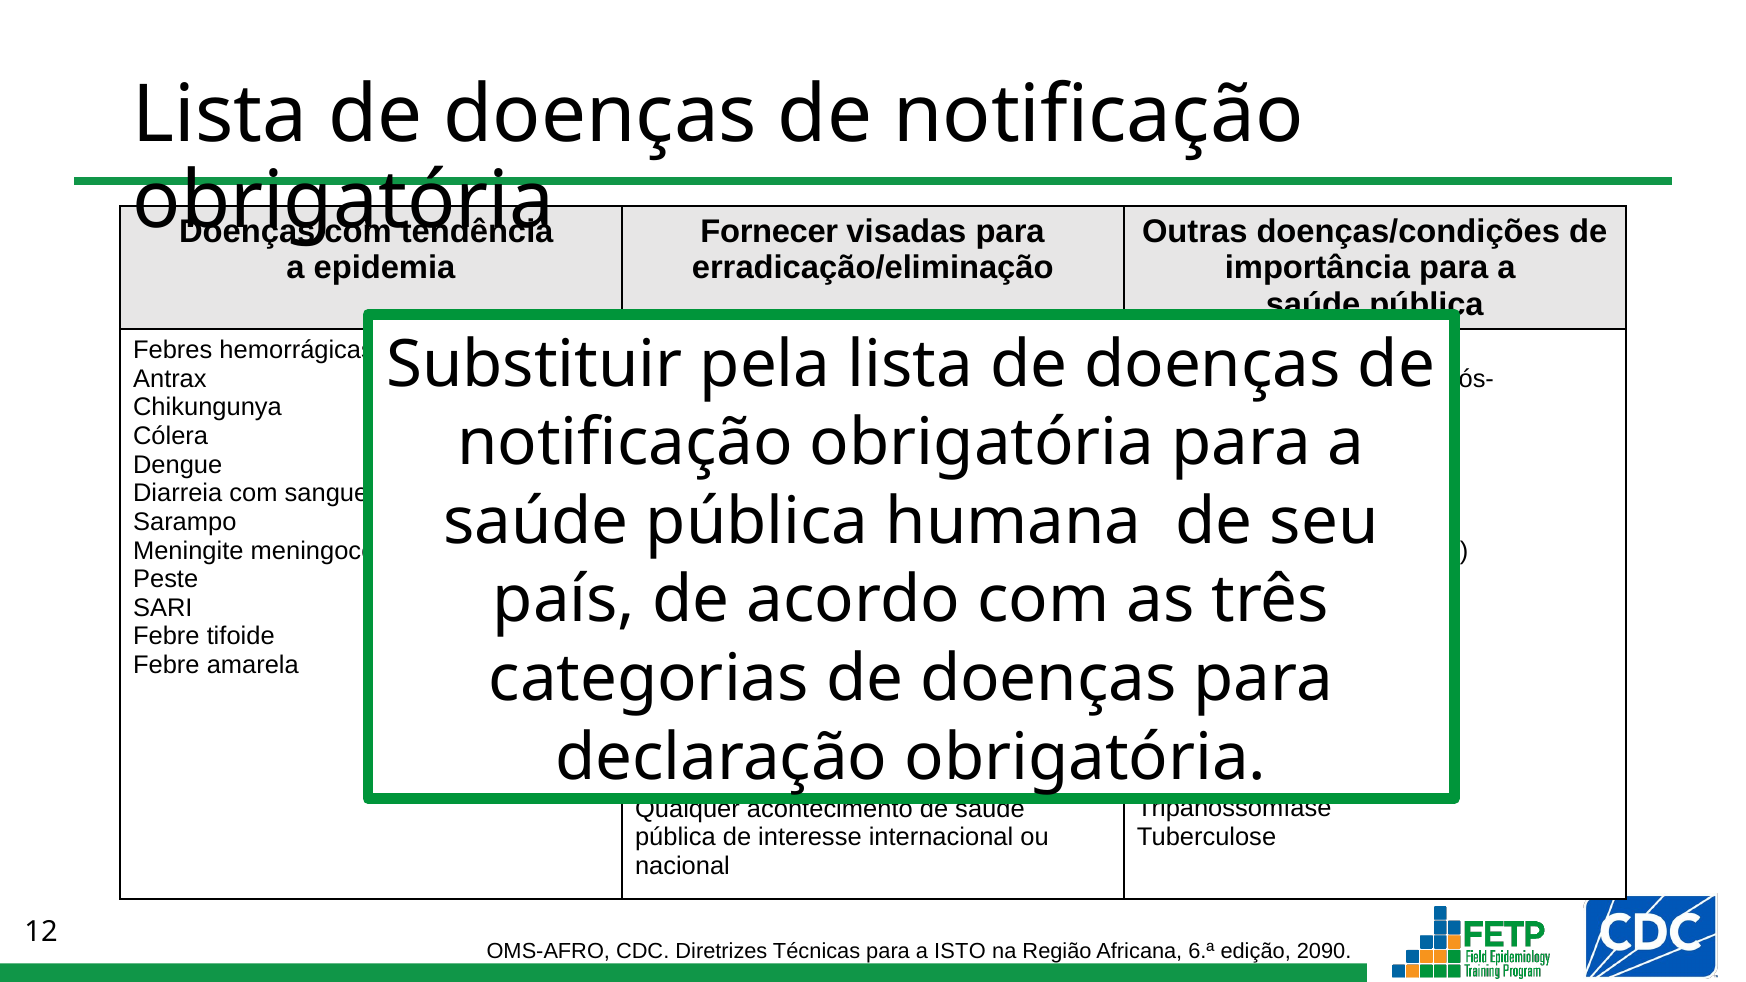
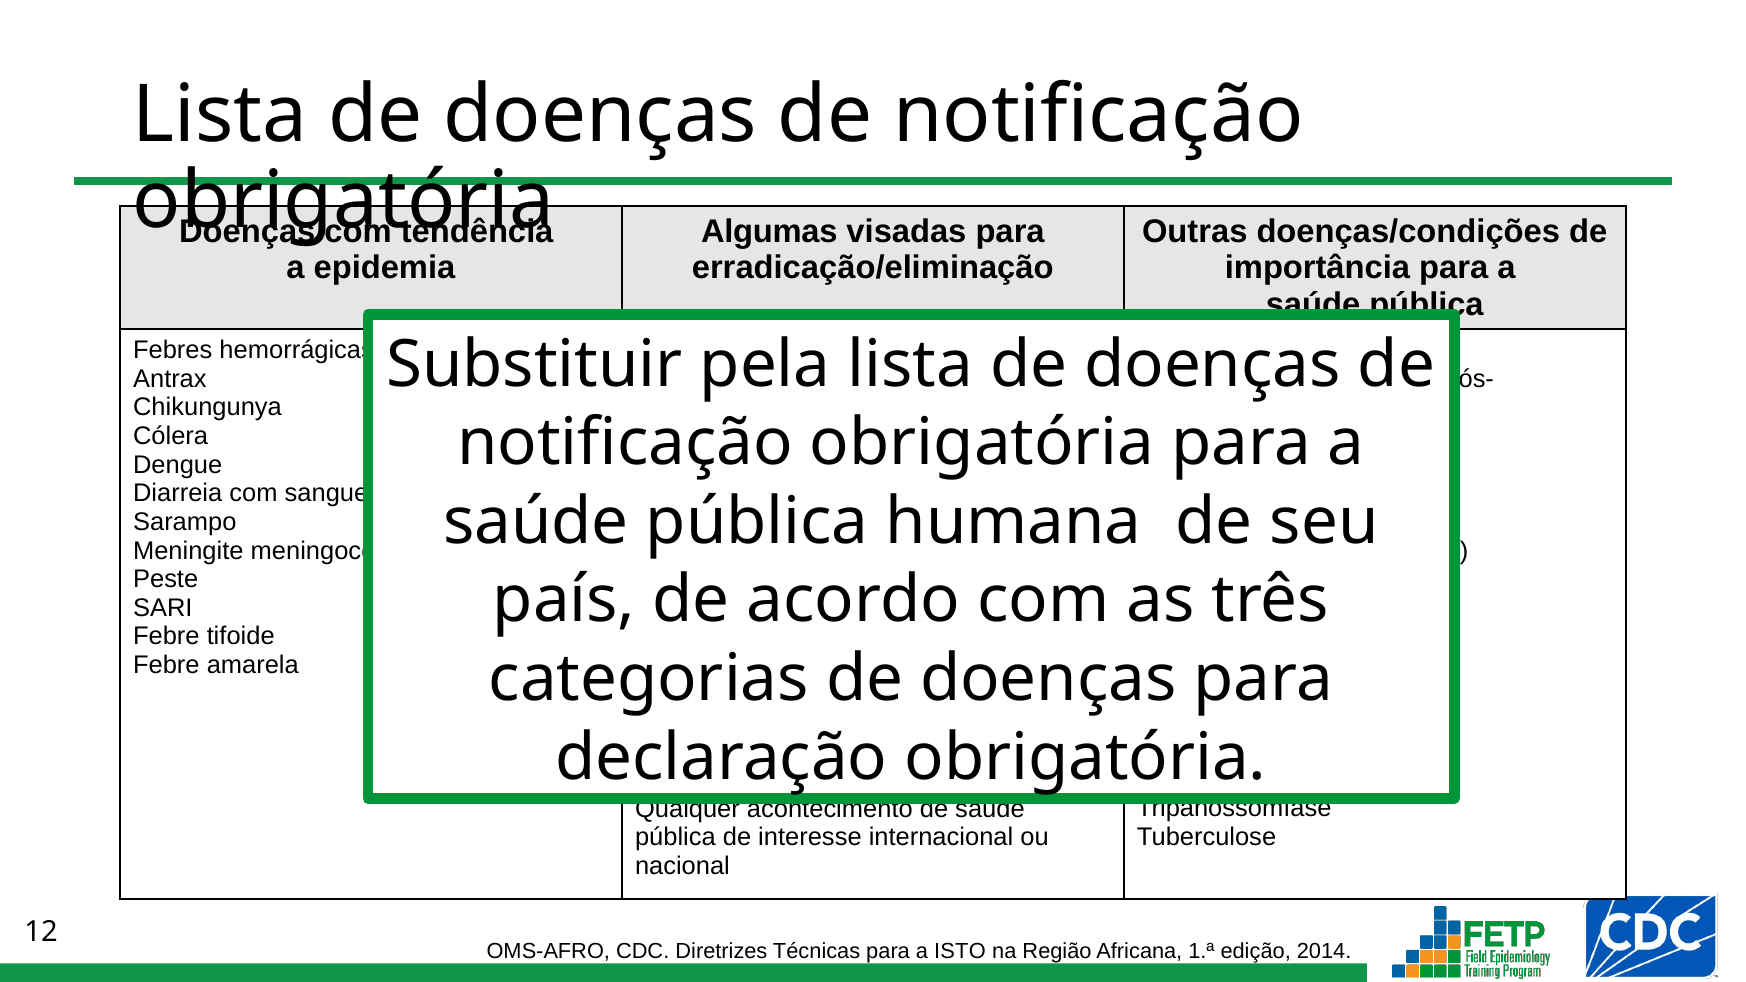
Fornecer: Fornecer -> Algumas
6.ª: 6.ª -> 1.ª
2090: 2090 -> 2014
